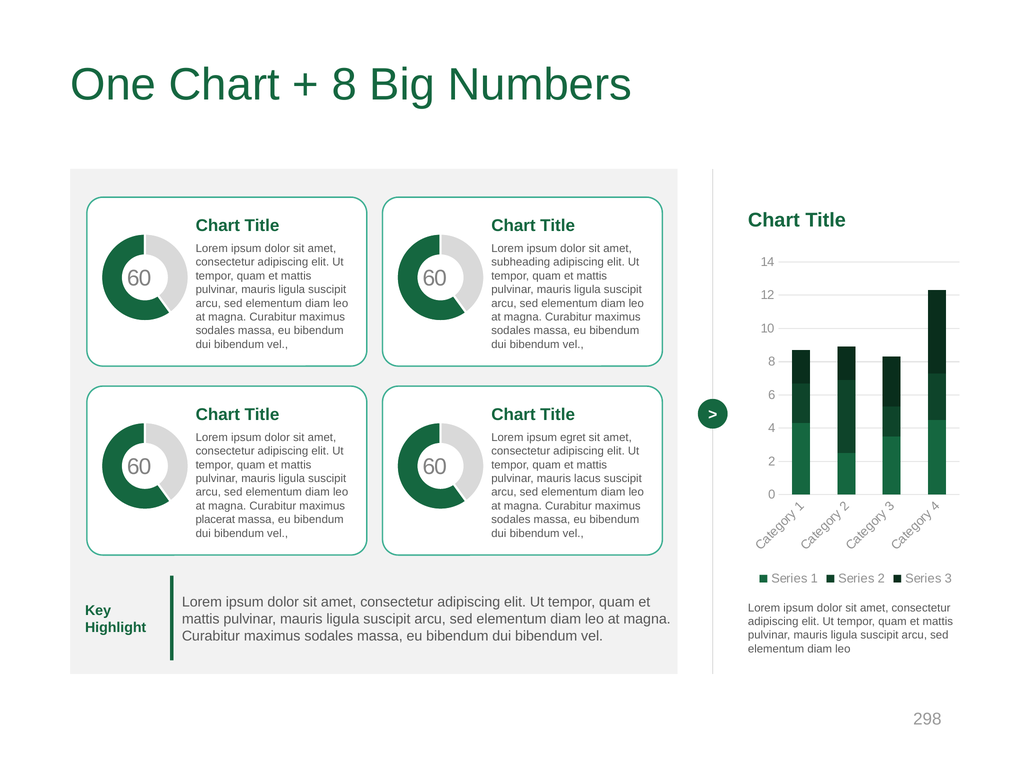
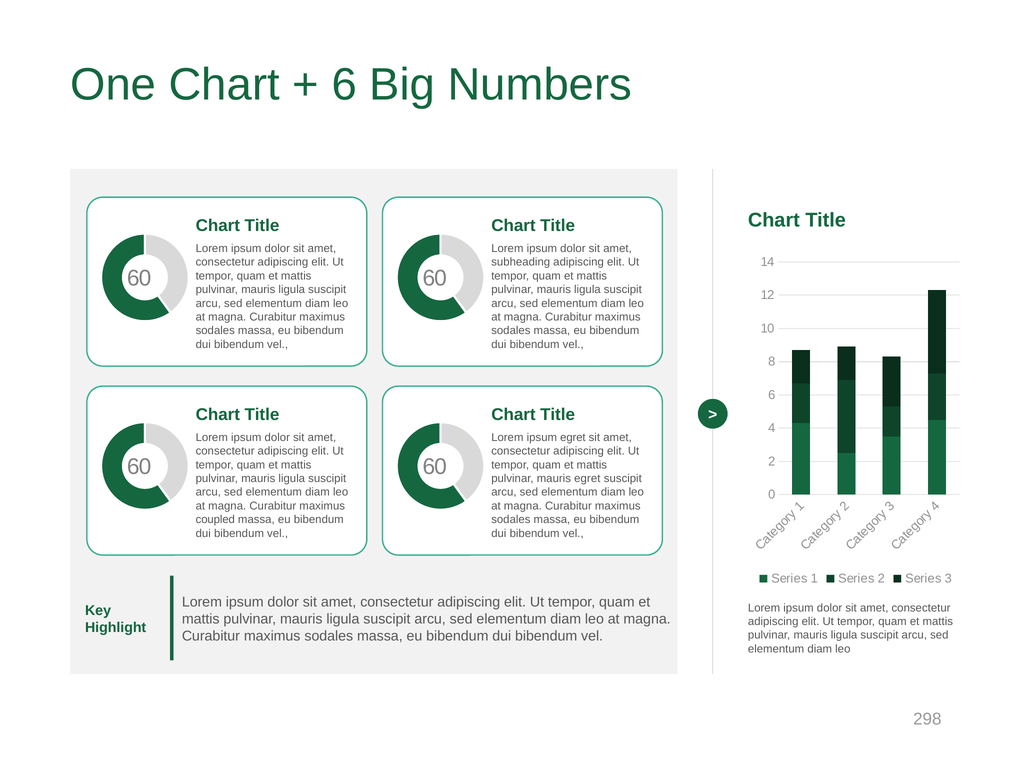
8 at (344, 85): 8 -> 6
mauris lacus: lacus -> egret
placerat: placerat -> coupled
